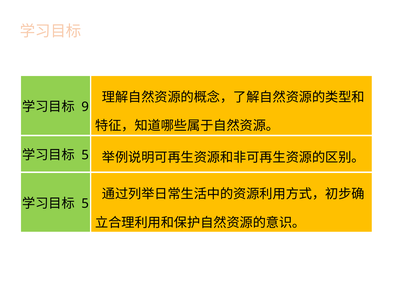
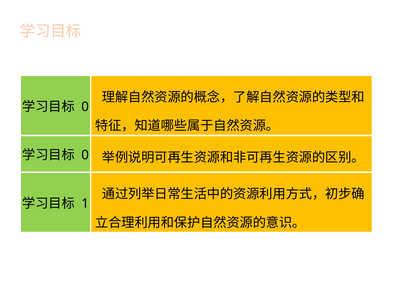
9 at (85, 106): 9 -> 0
5 at (85, 155): 5 -> 0
5 at (85, 203): 5 -> 1
